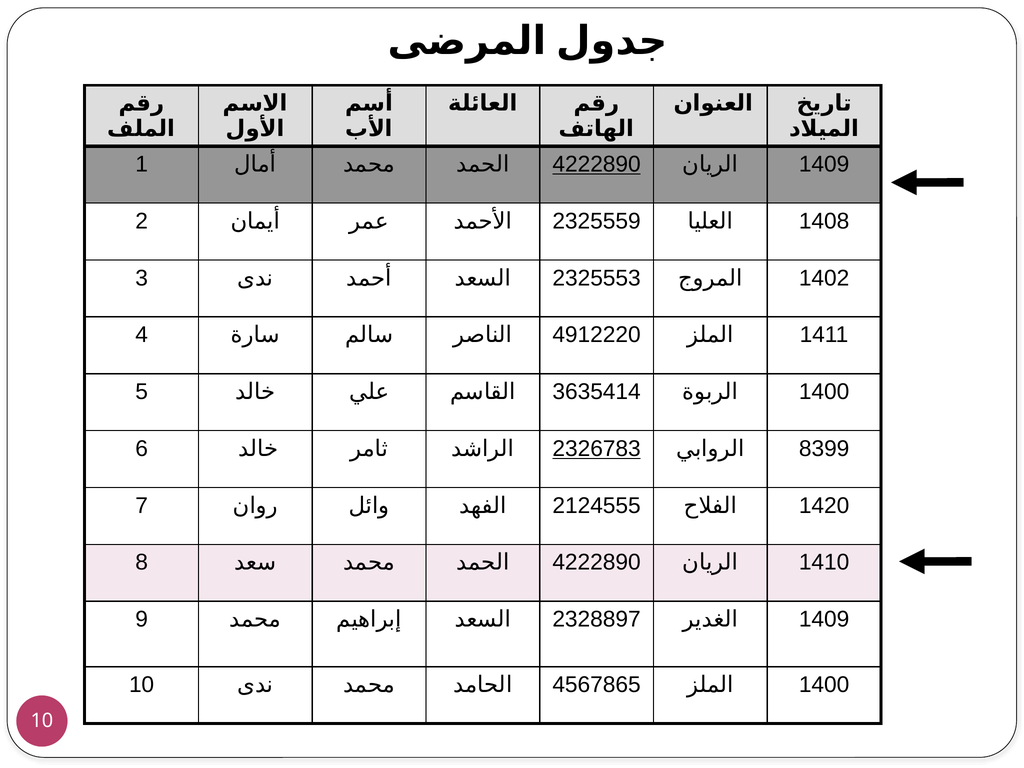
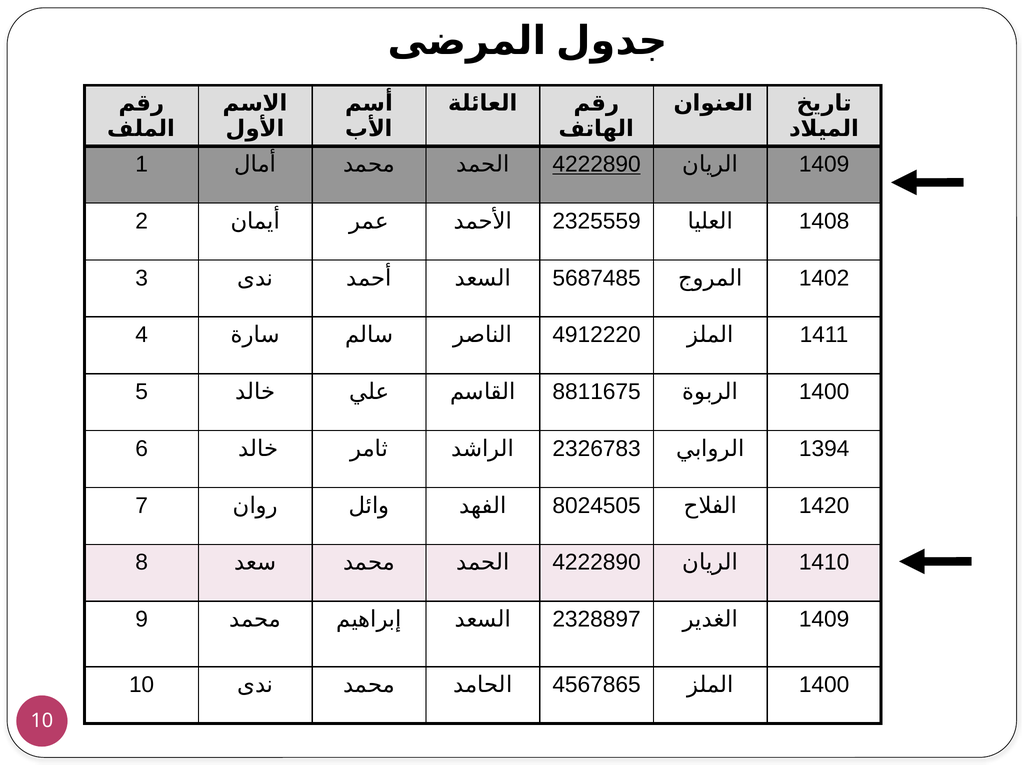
2325553: 2325553 -> 5687485
3635414: 3635414 -> 8811675
2326783 underline: present -> none
8399: 8399 -> 1394
2124555: 2124555 -> 8024505
